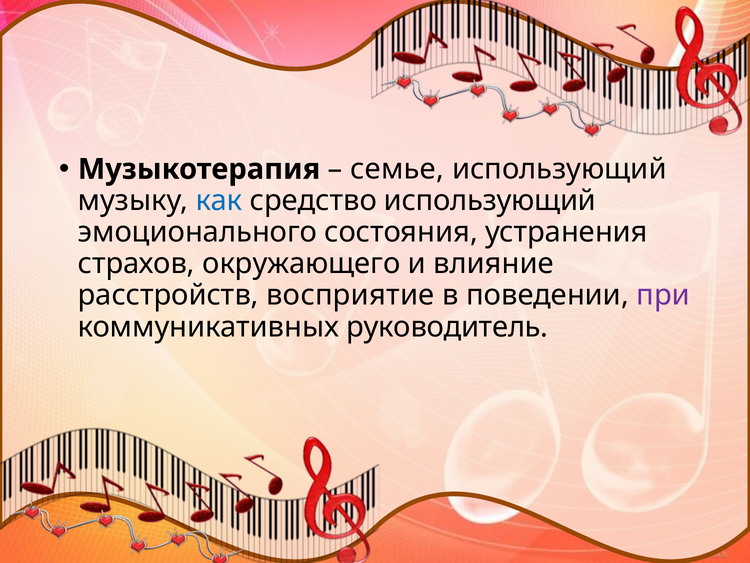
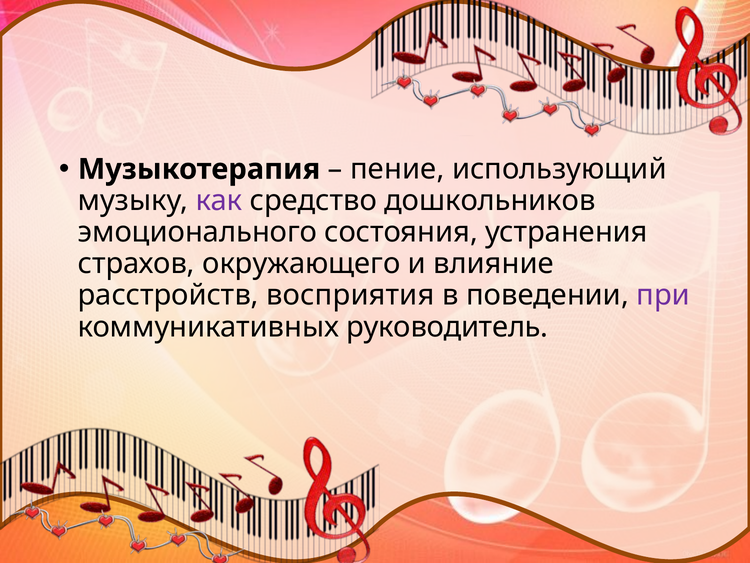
семье: семье -> пение
как colour: blue -> purple
средство использующий: использующий -> дошкольников
восприятие: восприятие -> восприятия
